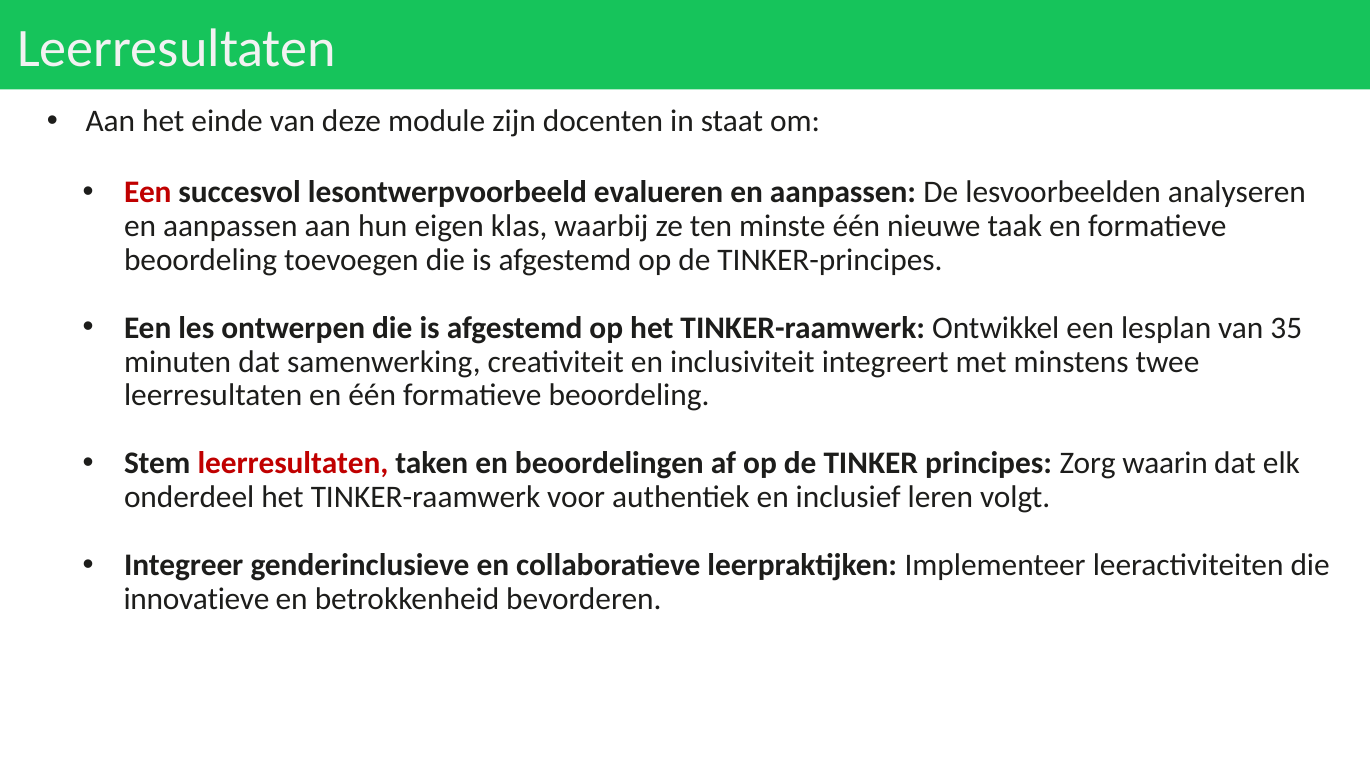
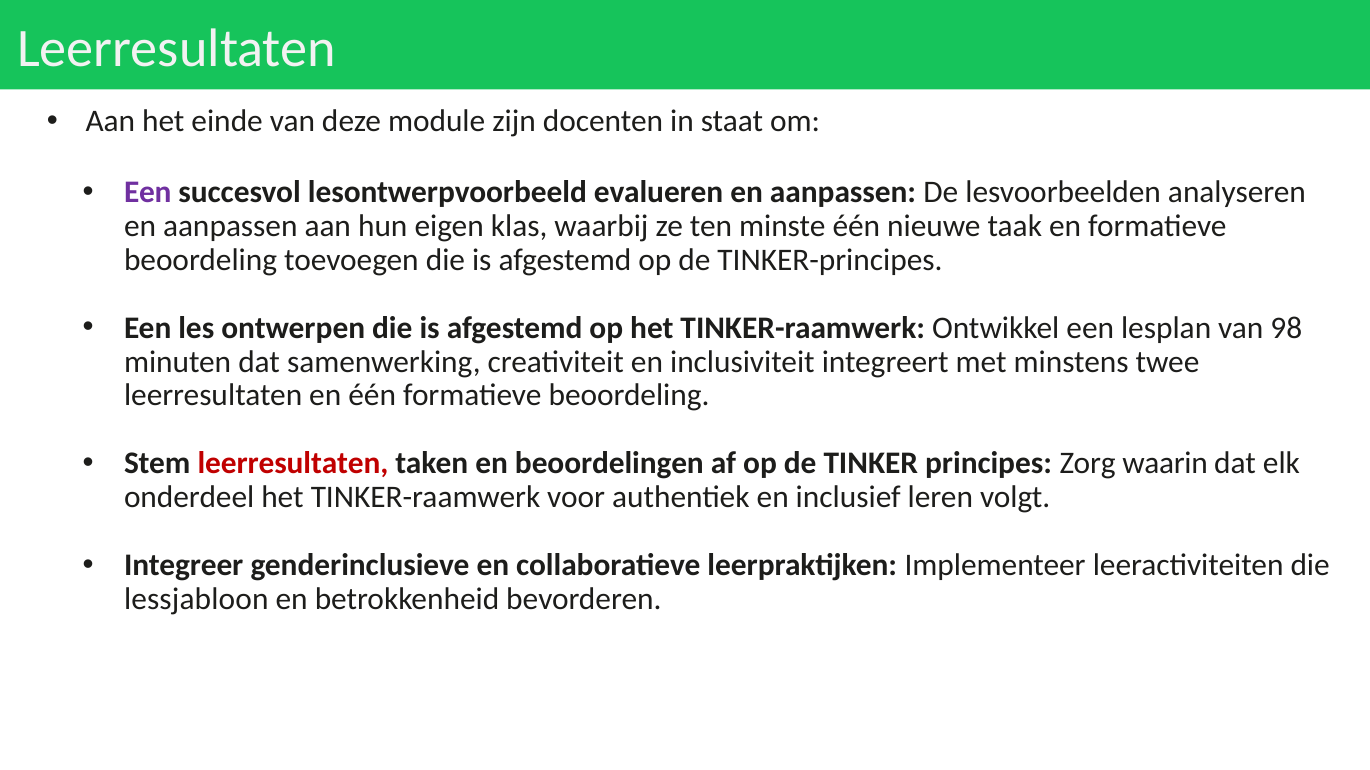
Een at (148, 193) colour: red -> purple
35: 35 -> 98
innovatieve: innovatieve -> lessjabloon
